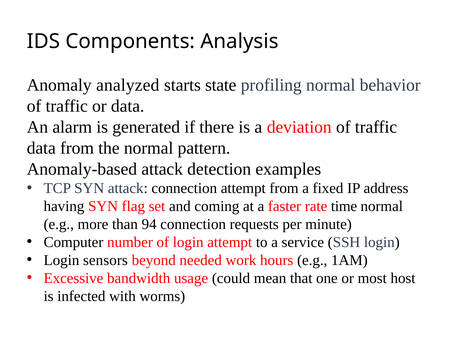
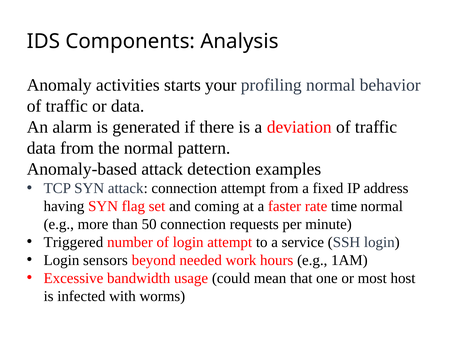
analyzed: analyzed -> activities
state: state -> your
94: 94 -> 50
Computer: Computer -> Triggered
